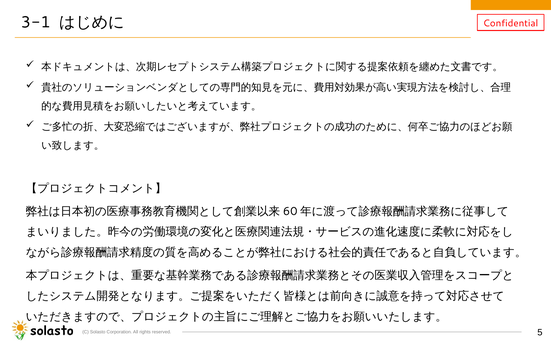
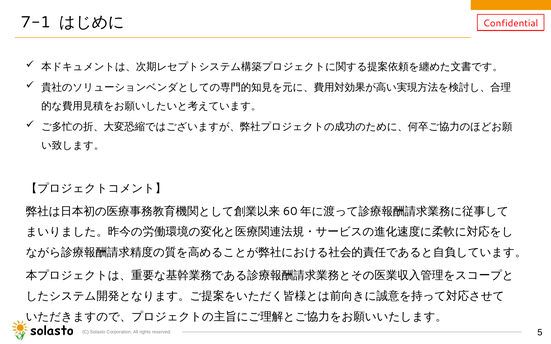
3-1: 3-1 -> 7-1
